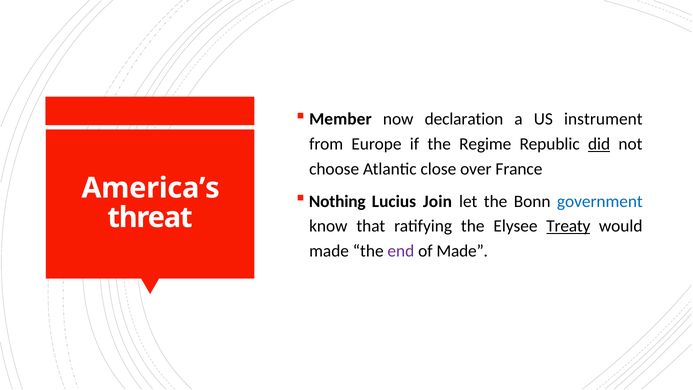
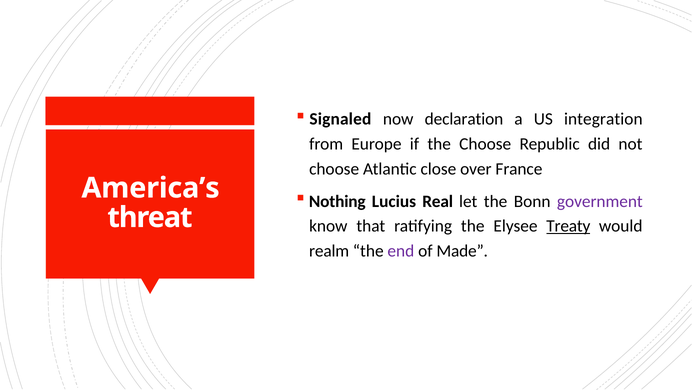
Member: Member -> Signaled
instrument: instrument -> integration
the Regime: Regime -> Choose
did underline: present -> none
Join: Join -> Real
government colour: blue -> purple
made at (329, 251): made -> realm
